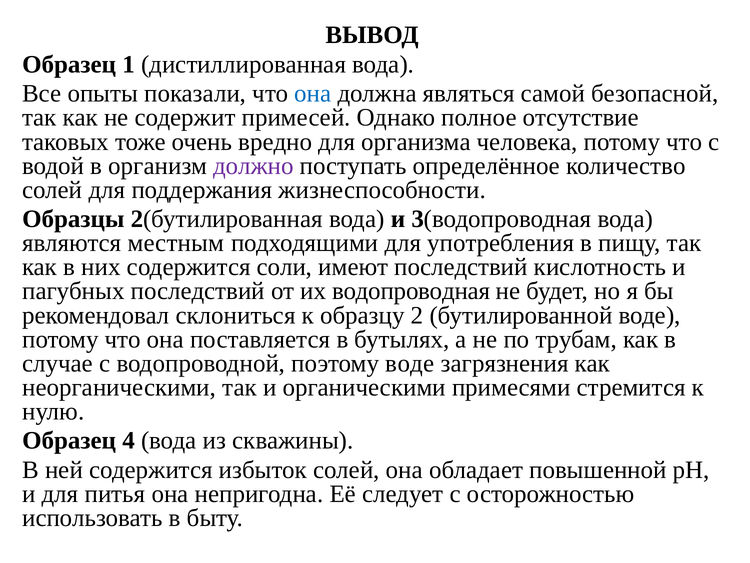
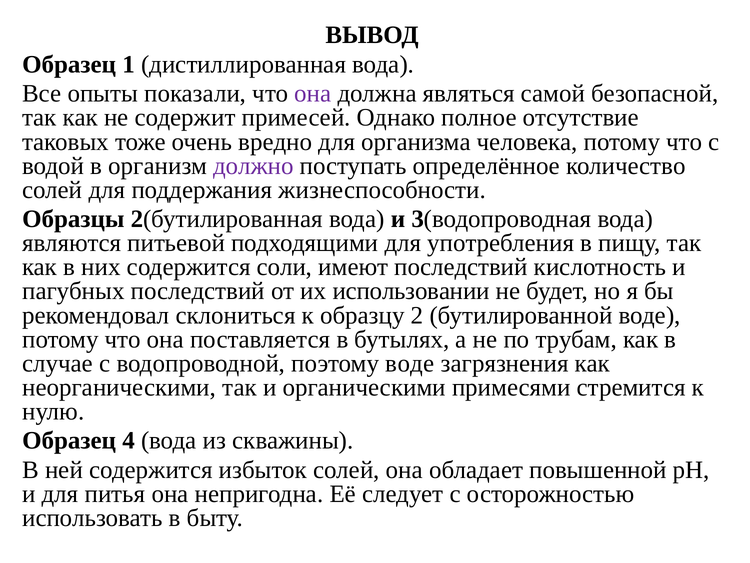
она at (313, 94) colour: blue -> purple
местным: местным -> питьевой
водопроводная: водопроводная -> использовании
